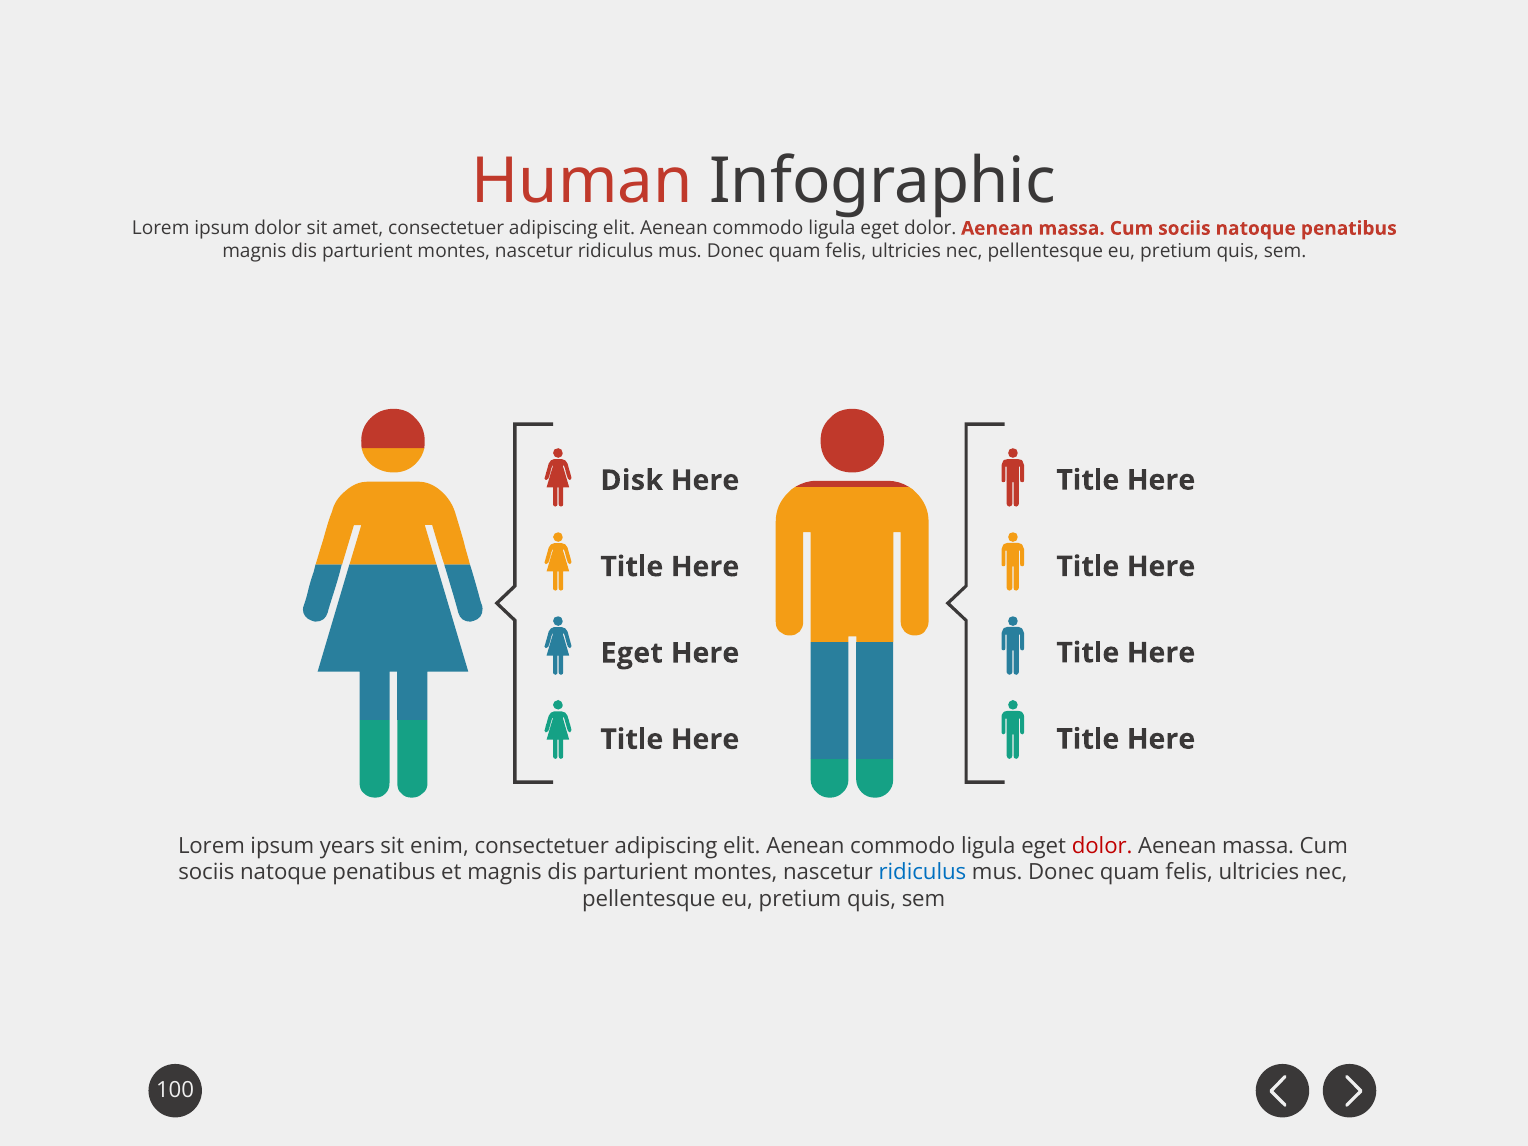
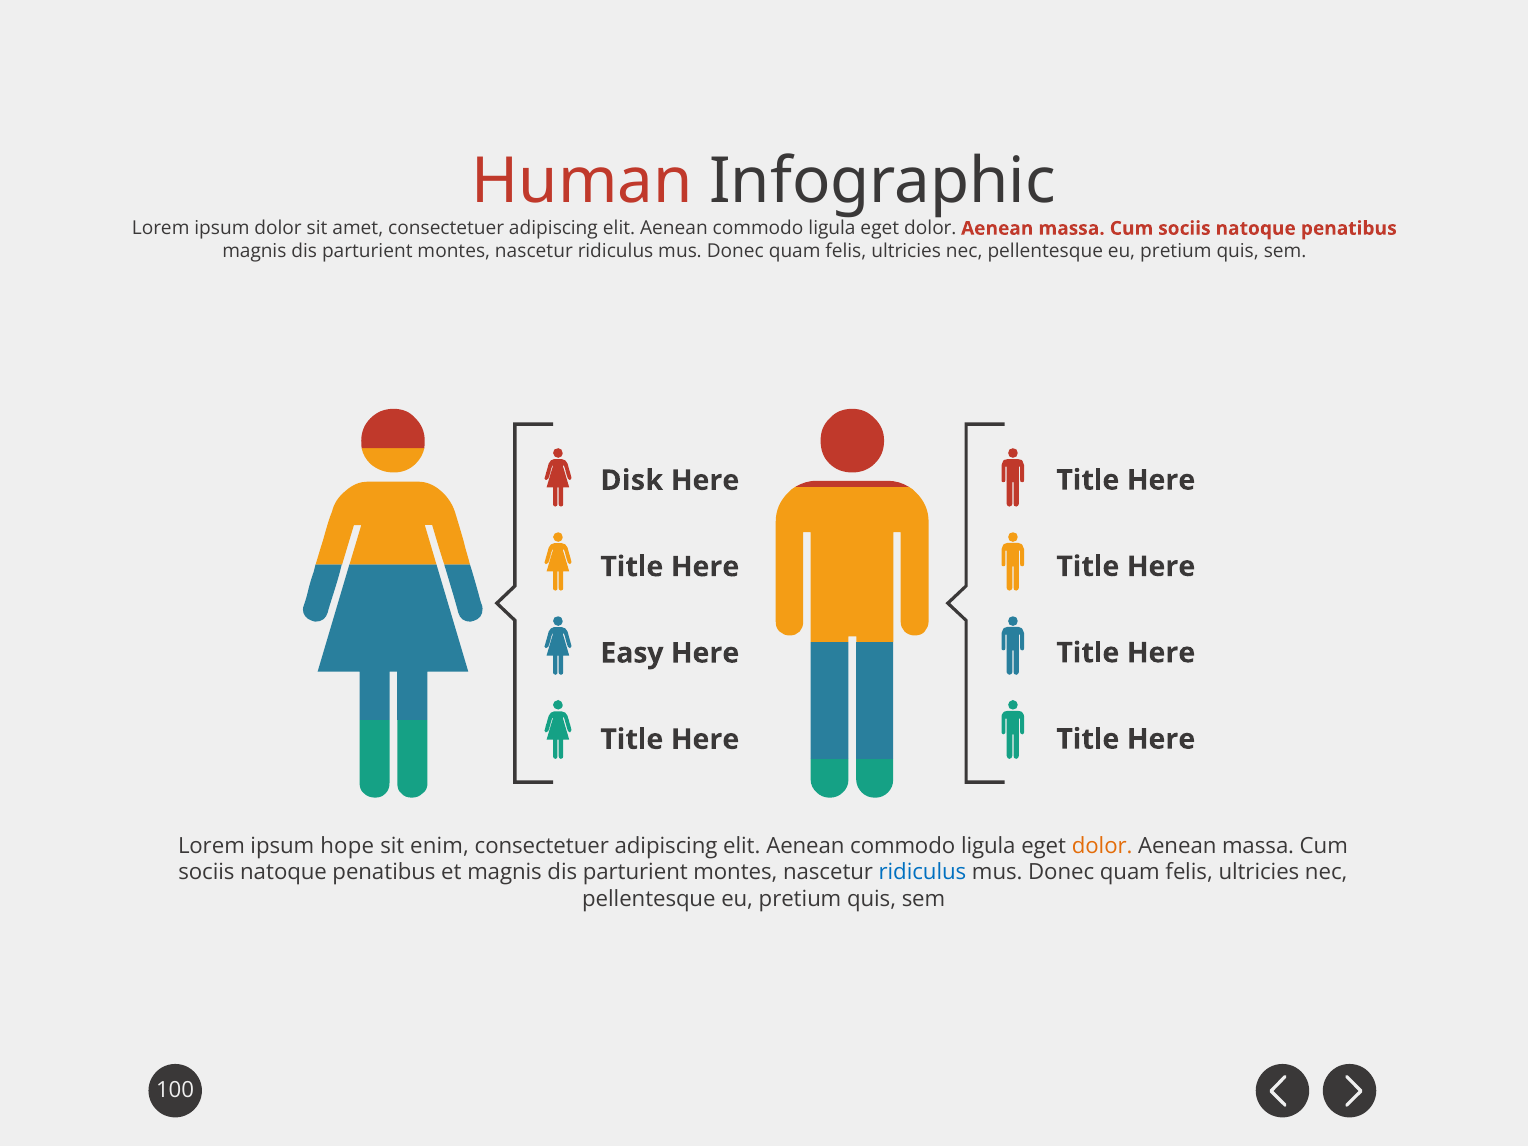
Eget at (632, 653): Eget -> Easy
years: years -> hope
dolor at (1102, 846) colour: red -> orange
